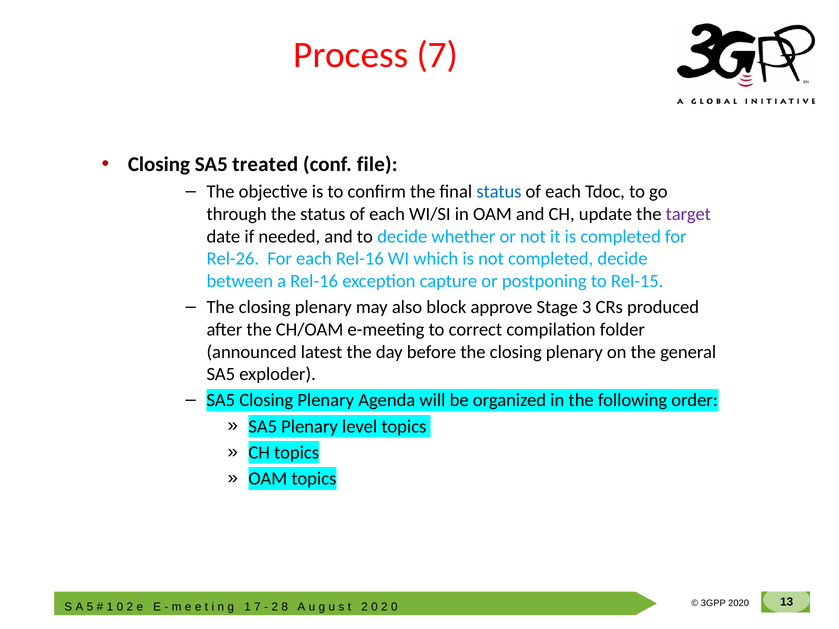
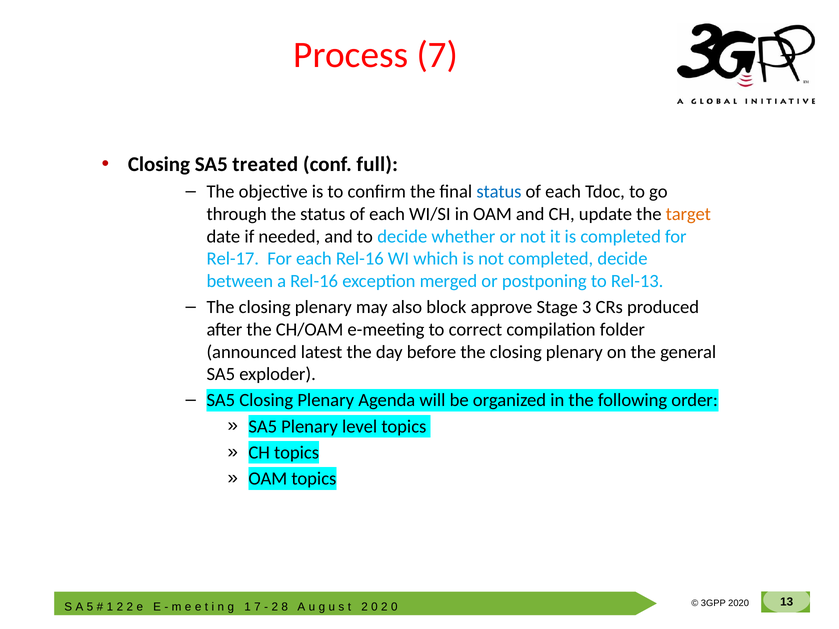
file: file -> full
target colour: purple -> orange
Rel-26: Rel-26 -> Rel-17
capture: capture -> merged
Rel-15: Rel-15 -> Rel-13
0 at (120, 607): 0 -> 2
